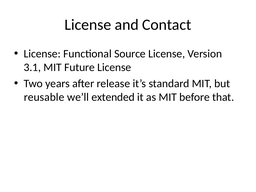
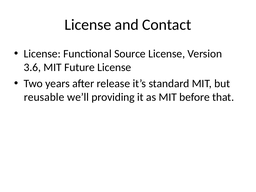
3.1: 3.1 -> 3.6
extended: extended -> providing
